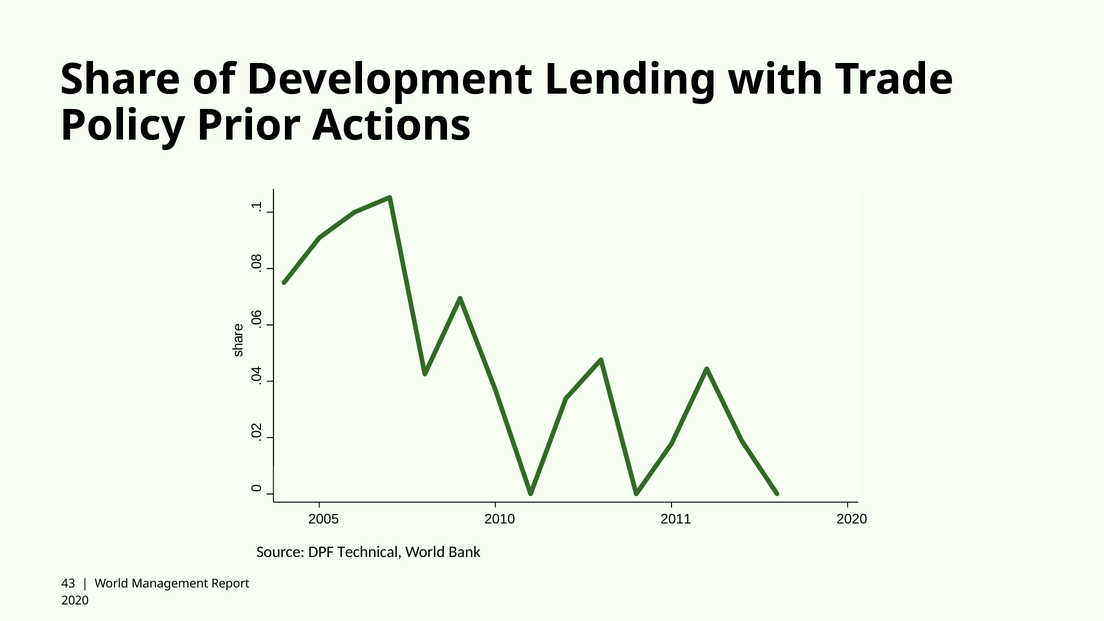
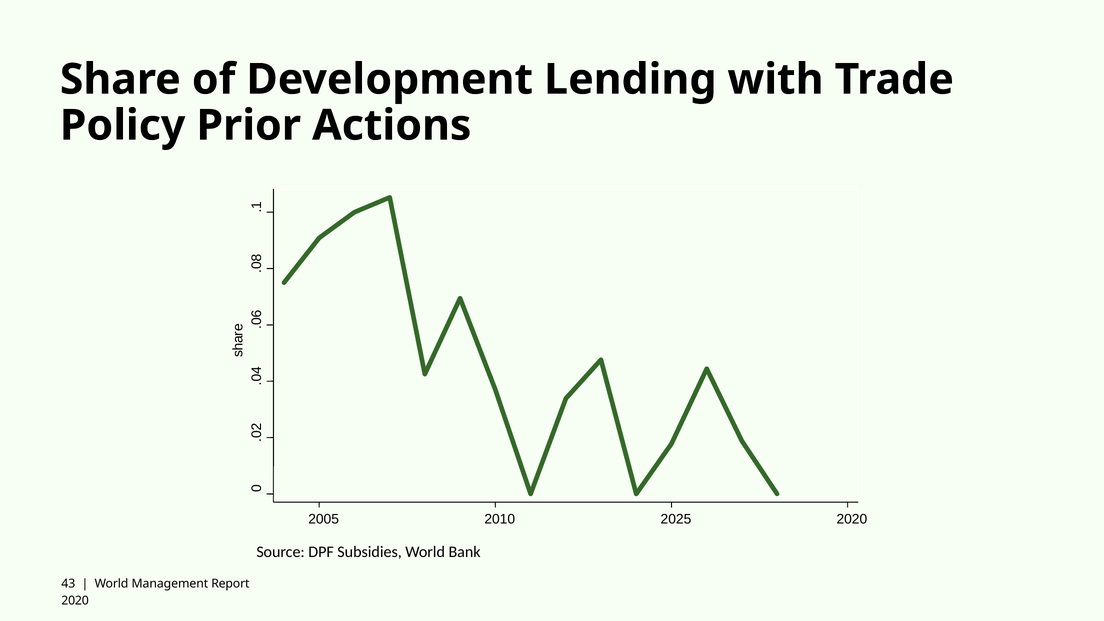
2011: 2011 -> 2025
Technical: Technical -> Subsidies
